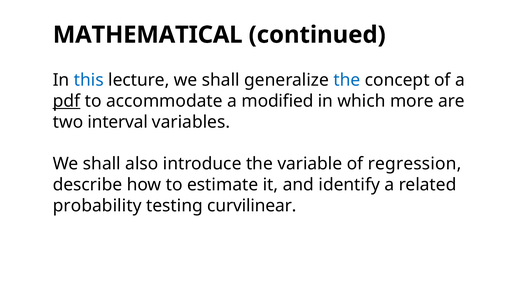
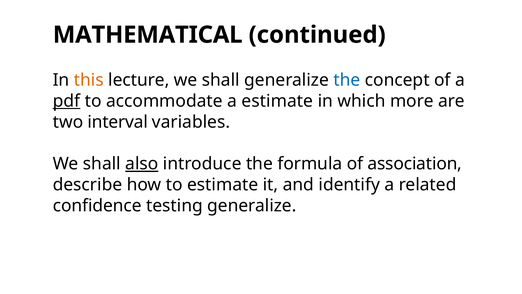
this colour: blue -> orange
a modified: modified -> estimate
also underline: none -> present
variable: variable -> formula
regression: regression -> association
probability: probability -> confidence
testing curvilinear: curvilinear -> generalize
